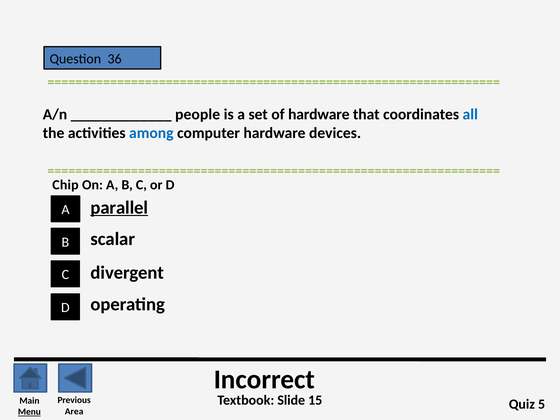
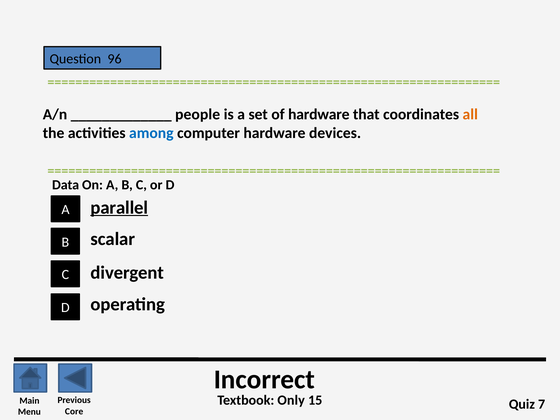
36: 36 -> 96
all colour: blue -> orange
Chip: Chip -> Data
Slide: Slide -> Only
5: 5 -> 7
Area: Area -> Core
Menu underline: present -> none
